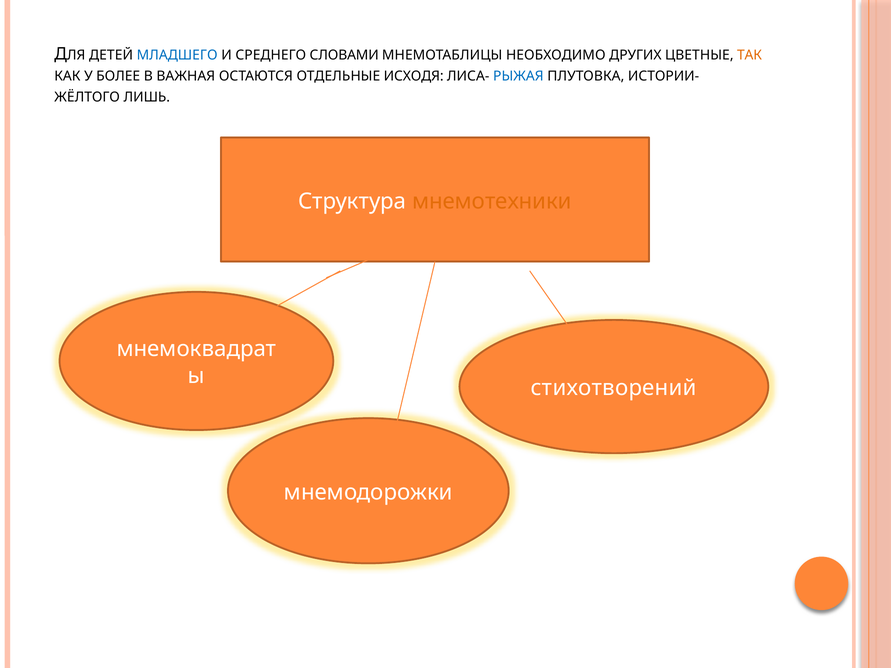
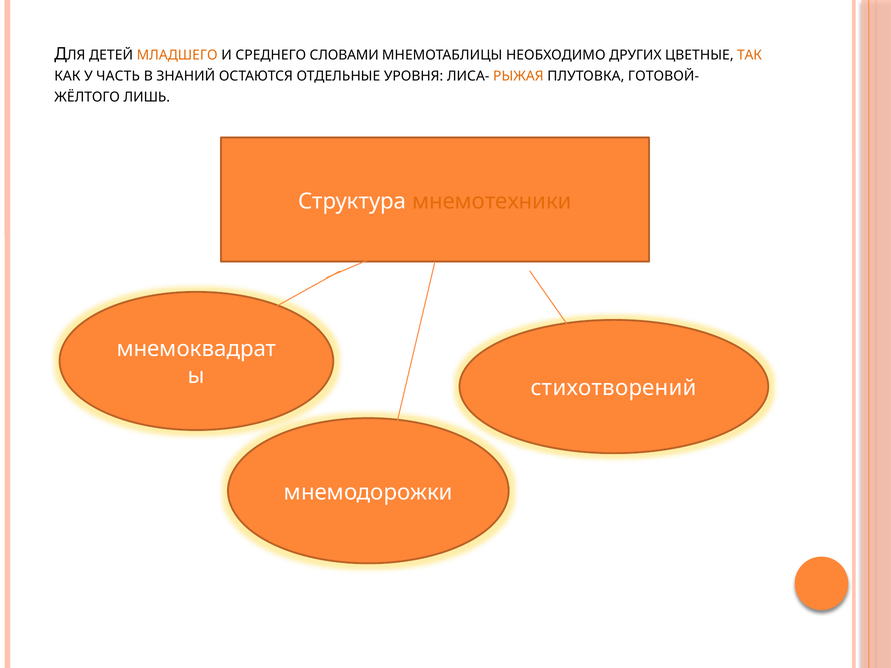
МЛАДШЕГО colour: blue -> orange
БОЛЕЕ: БОЛЕЕ -> ЧАСТЬ
ВАЖНАЯ: ВАЖНАЯ -> ЗНАНИЙ
ИСХОДЯ: ИСХОДЯ -> УРОВНЯ
РЫЖАЯ colour: blue -> orange
ИСТОРИИ-: ИСТОРИИ- -> ГОТОВОЙ-
